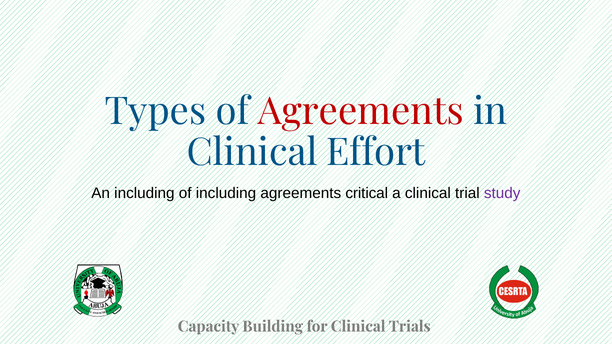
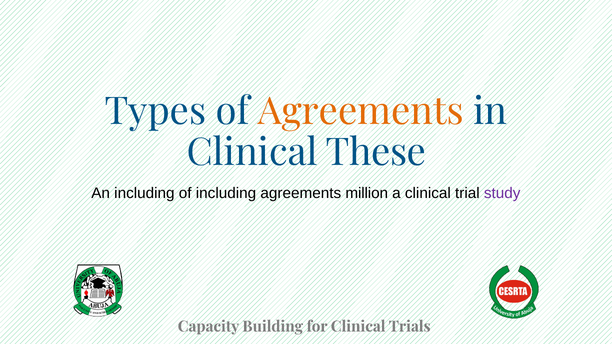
Agreements at (361, 112) colour: red -> orange
Effort: Effort -> These
critical: critical -> million
